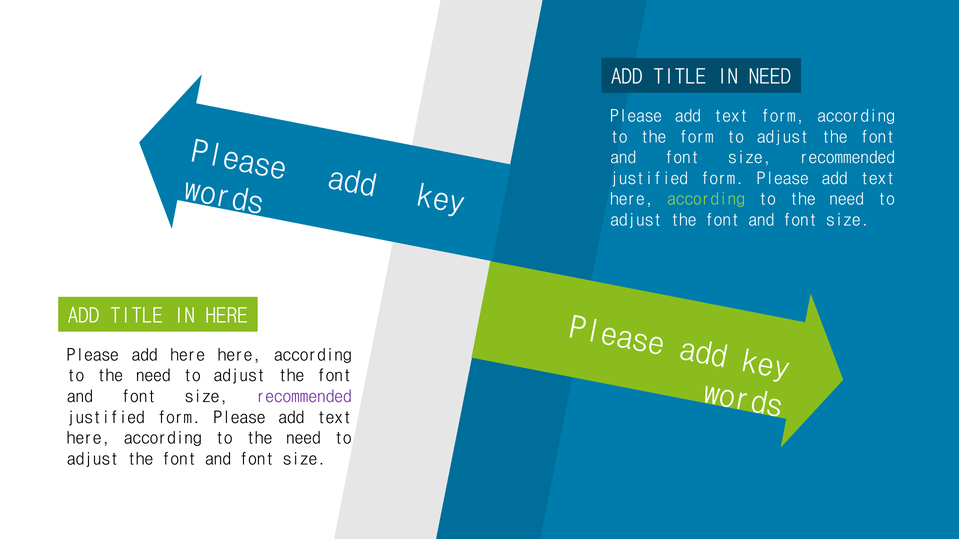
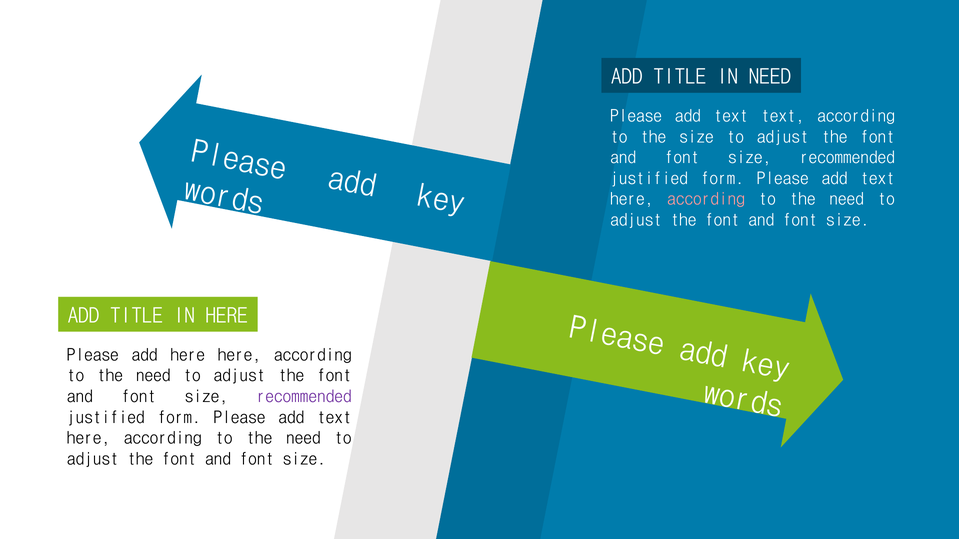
text form: form -> text
the form: form -> size
according at (706, 199) colour: light green -> pink
